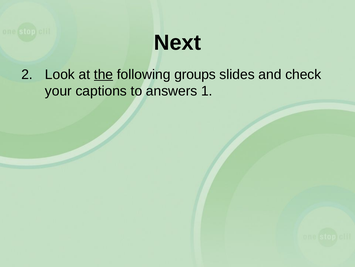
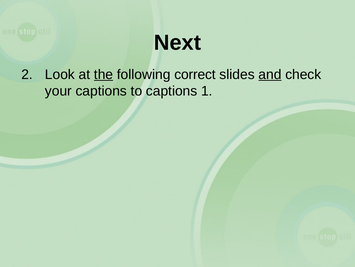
groups: groups -> correct
and underline: none -> present
to answers: answers -> captions
